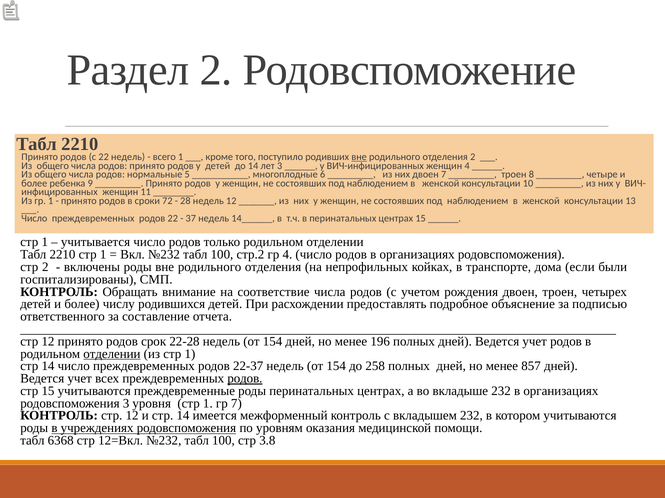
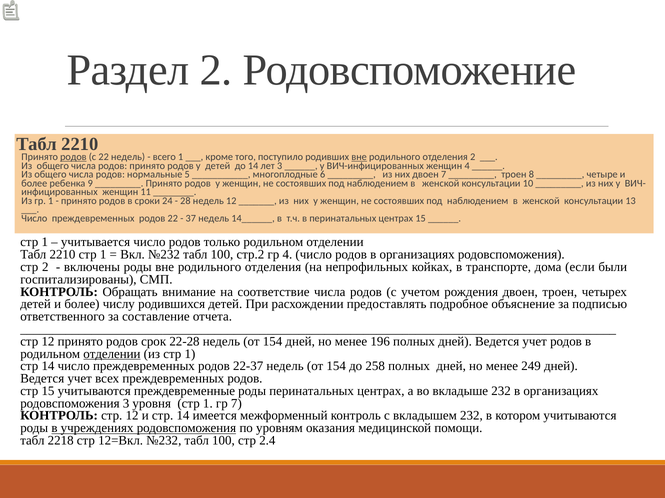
родов at (73, 157) underline: none -> present
72: 72 -> 24
857: 857 -> 249
родов at (245, 379) underline: present -> none
6368: 6368 -> 2218
3.8: 3.8 -> 2.4
